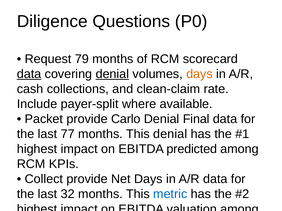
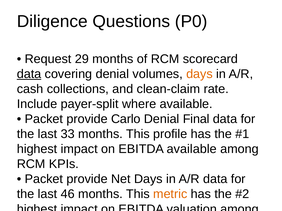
79: 79 -> 29
denial at (112, 74) underline: present -> none
77: 77 -> 33
This denial: denial -> profile
EBITDA predicted: predicted -> available
Collect at (44, 179): Collect -> Packet
32: 32 -> 46
metric at (170, 195) colour: blue -> orange
